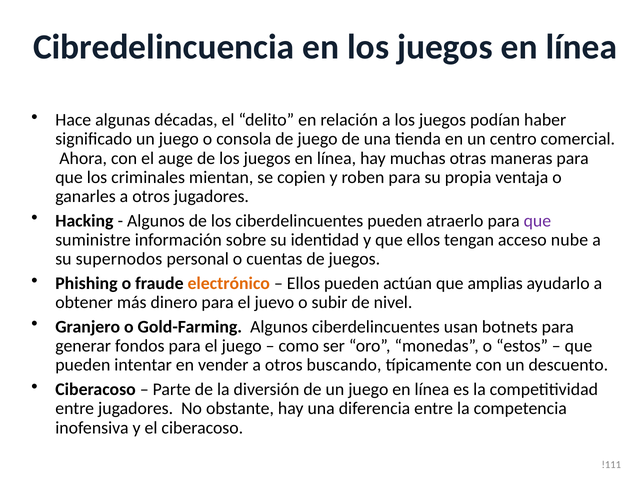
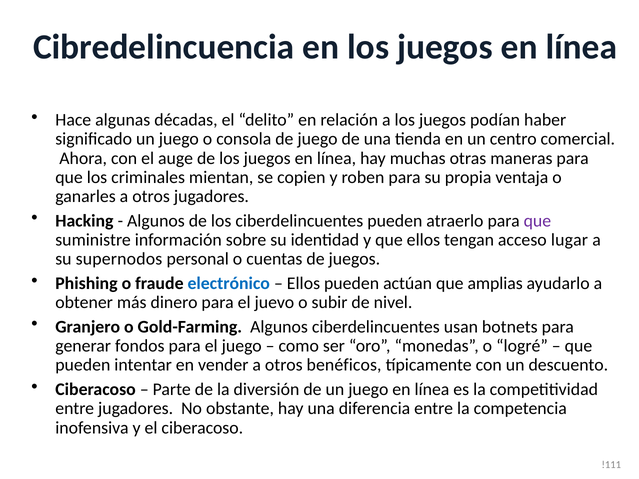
nube: nube -> lugar
electrónico colour: orange -> blue
estos: estos -> logré
buscando: buscando -> benéficos
